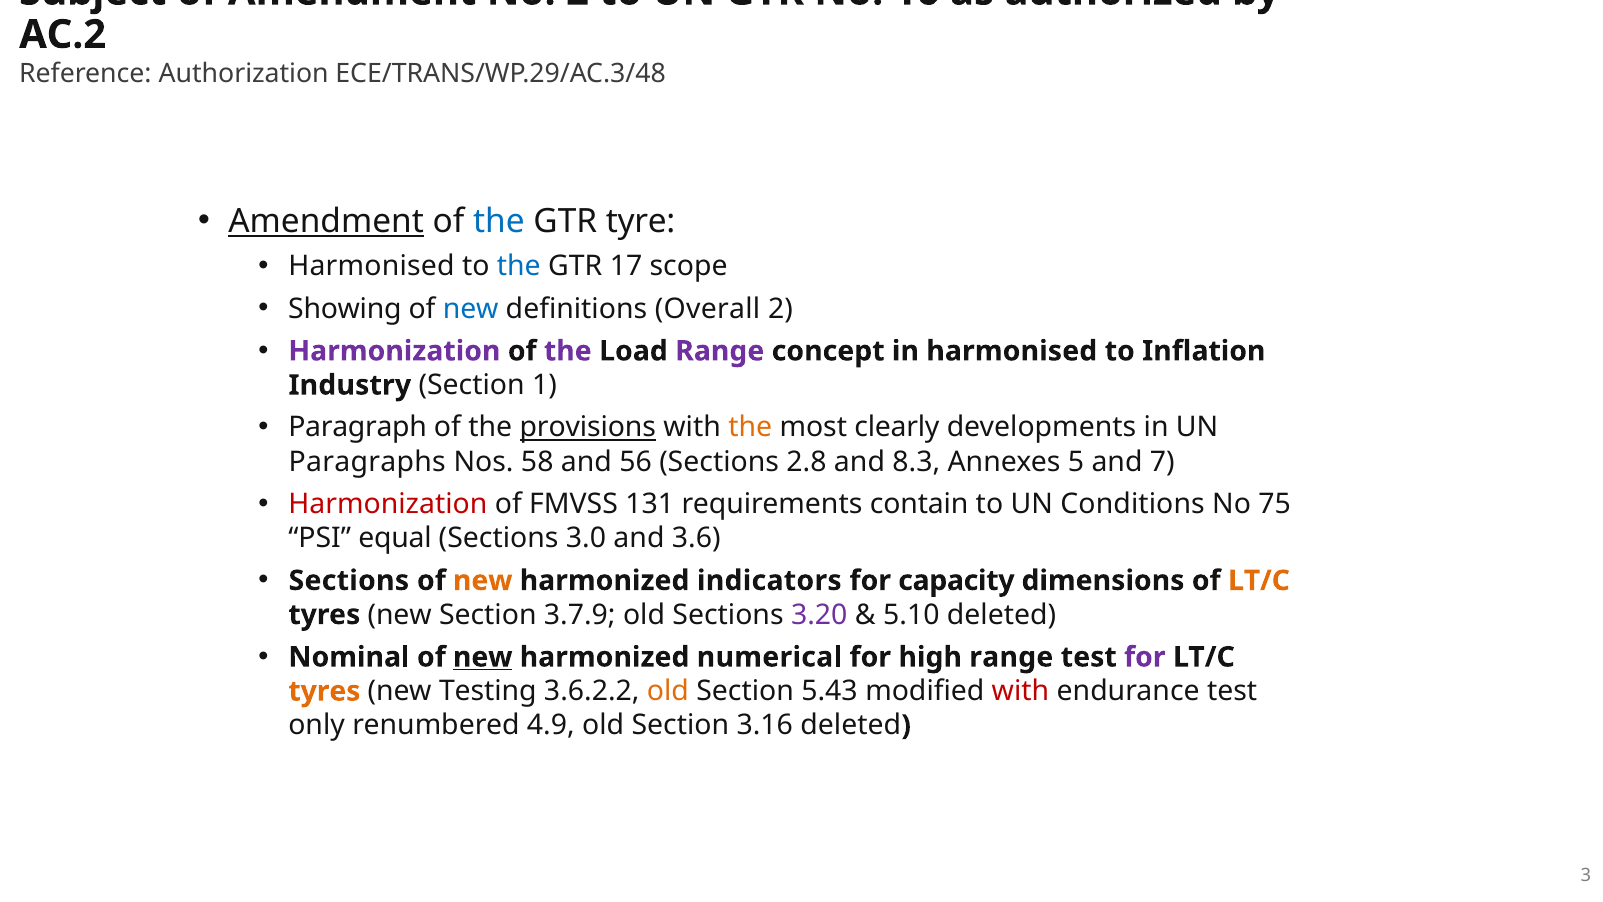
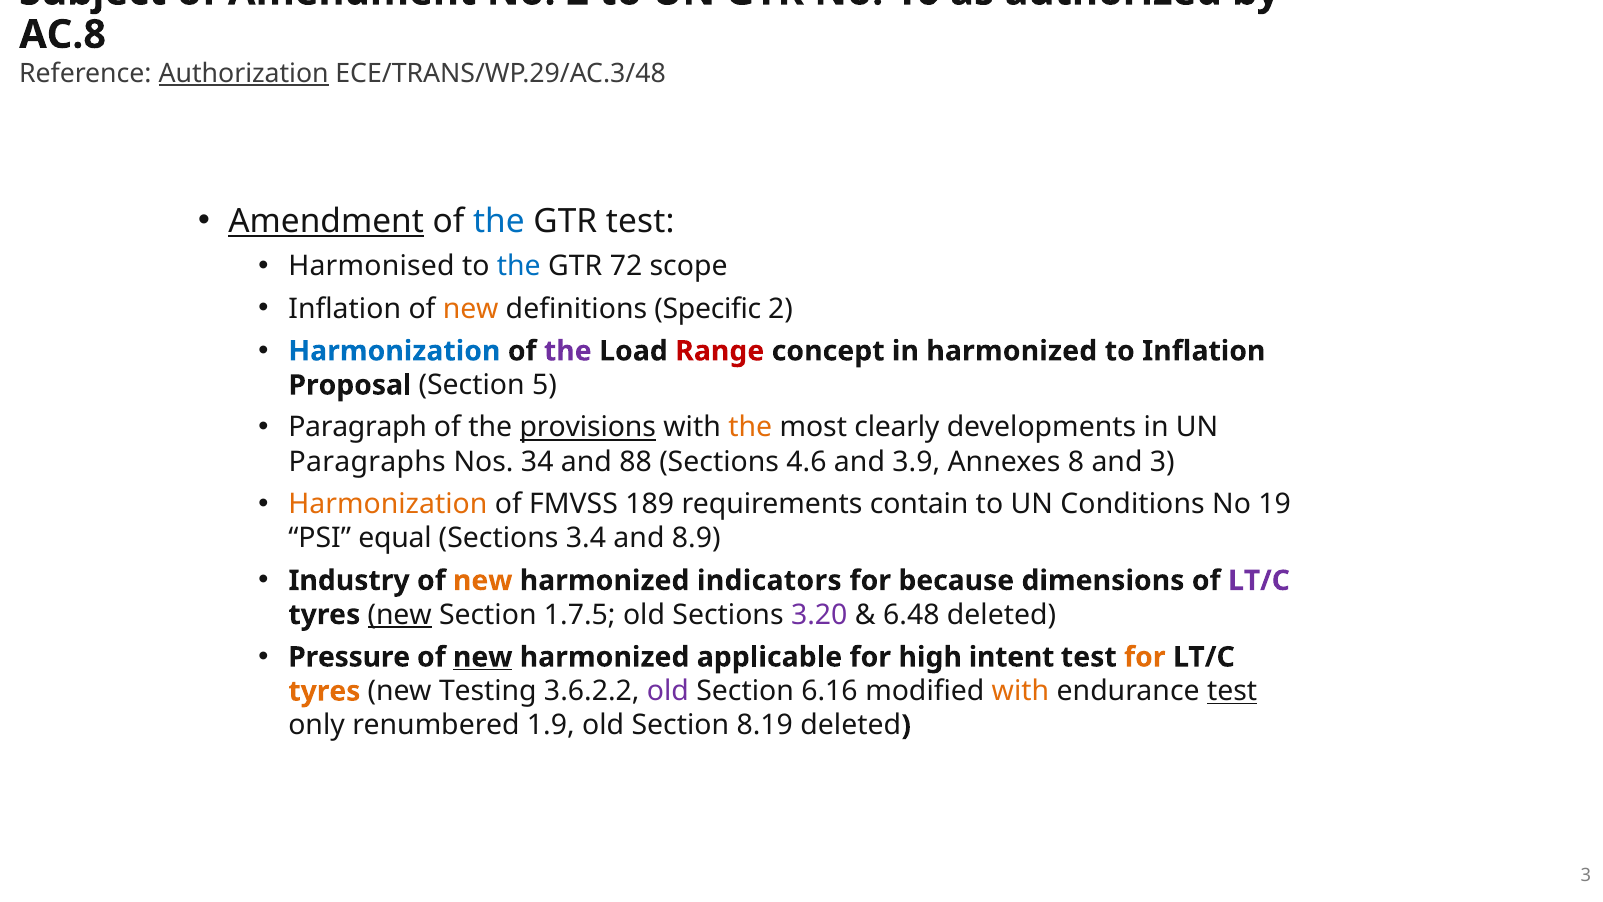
AC.2: AC.2 -> AC.8
Authorization underline: none -> present
GTR tyre: tyre -> test
17: 17 -> 72
Showing at (345, 309): Showing -> Inflation
new at (471, 309) colour: blue -> orange
Overall: Overall -> Specific
Harmonization at (394, 351) colour: purple -> blue
Range at (720, 351) colour: purple -> red
in harmonised: harmonised -> harmonized
Industry: Industry -> Proposal
1: 1 -> 5
58: 58 -> 34
56: 56 -> 88
2.8: 2.8 -> 4.6
8.3: 8.3 -> 3.9
5: 5 -> 8
and 7: 7 -> 3
Harmonization at (388, 504) colour: red -> orange
131: 131 -> 189
75: 75 -> 19
3.0: 3.0 -> 3.4
3.6: 3.6 -> 8.9
Sections at (349, 580): Sections -> Industry
capacity: capacity -> because
LT/C at (1259, 580) colour: orange -> purple
new at (400, 615) underline: none -> present
3.7.9: 3.7.9 -> 1.7.5
5.10: 5.10 -> 6.48
Nominal: Nominal -> Pressure
numerical: numerical -> applicable
high range: range -> intent
for at (1145, 657) colour: purple -> orange
old at (668, 691) colour: orange -> purple
5.43: 5.43 -> 6.16
with at (1020, 691) colour: red -> orange
test at (1232, 691) underline: none -> present
4.9: 4.9 -> 1.9
3.16: 3.16 -> 8.19
